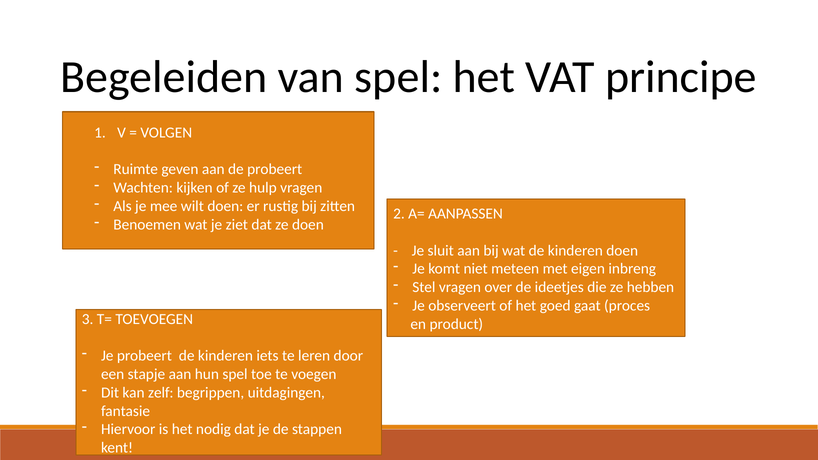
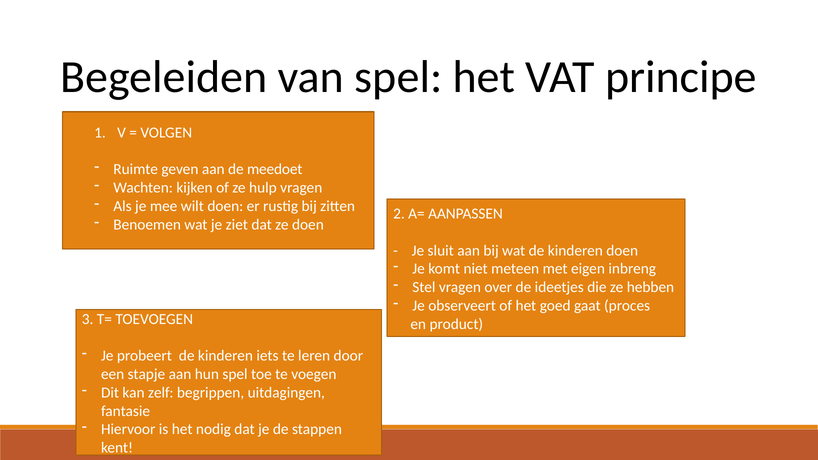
de probeert: probeert -> meedoet
